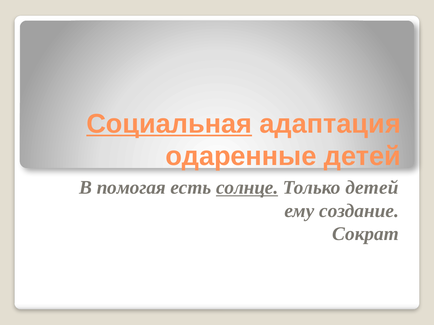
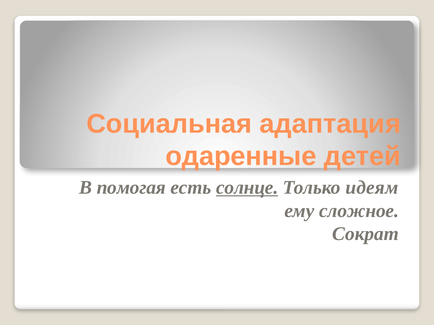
Социальная underline: present -> none
Только детей: детей -> идеям
создание: создание -> сложное
